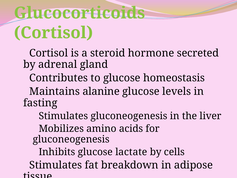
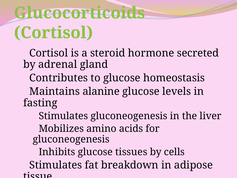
lactate: lactate -> tissues
